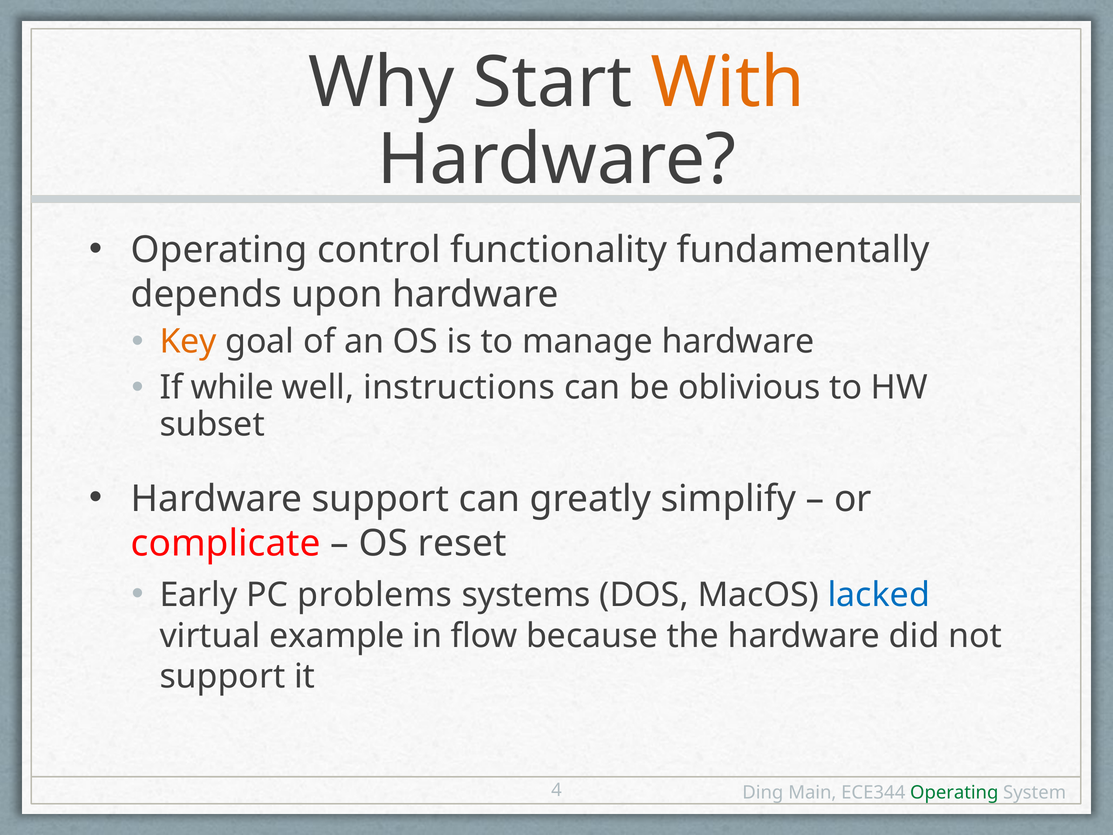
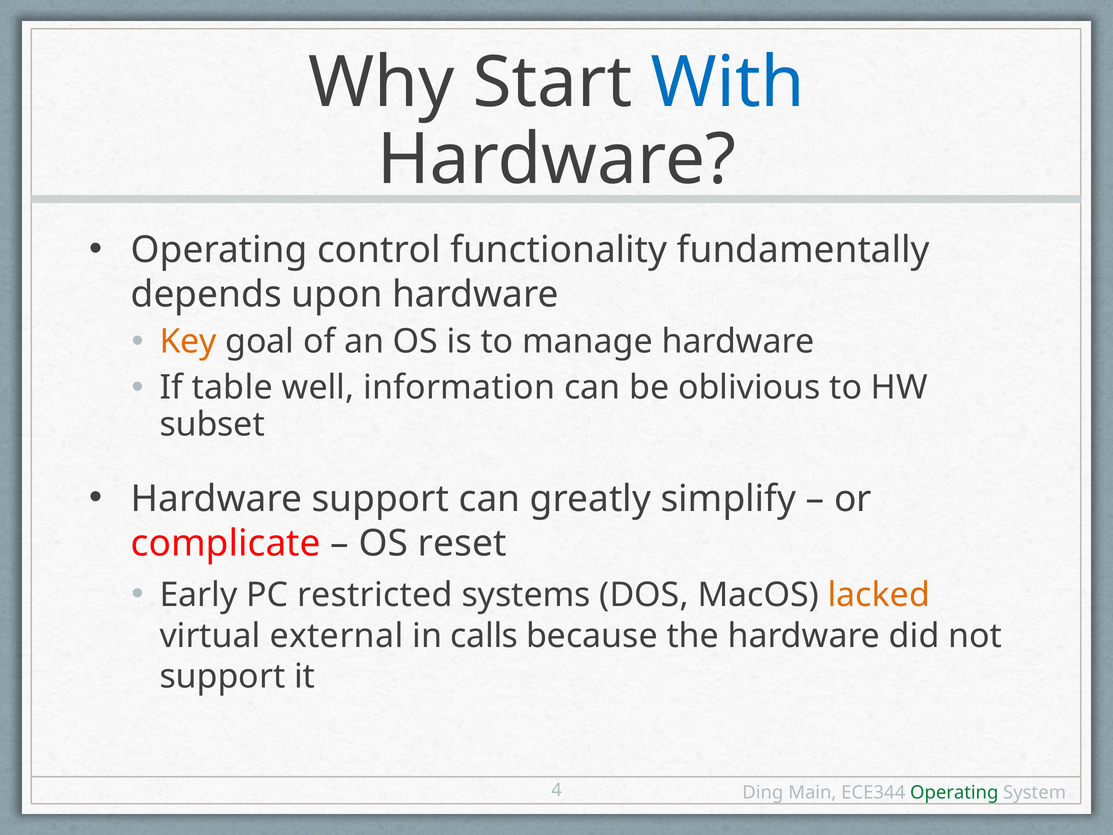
With colour: orange -> blue
while: while -> table
instructions: instructions -> information
problems: problems -> restricted
lacked colour: blue -> orange
example: example -> external
flow: flow -> calls
